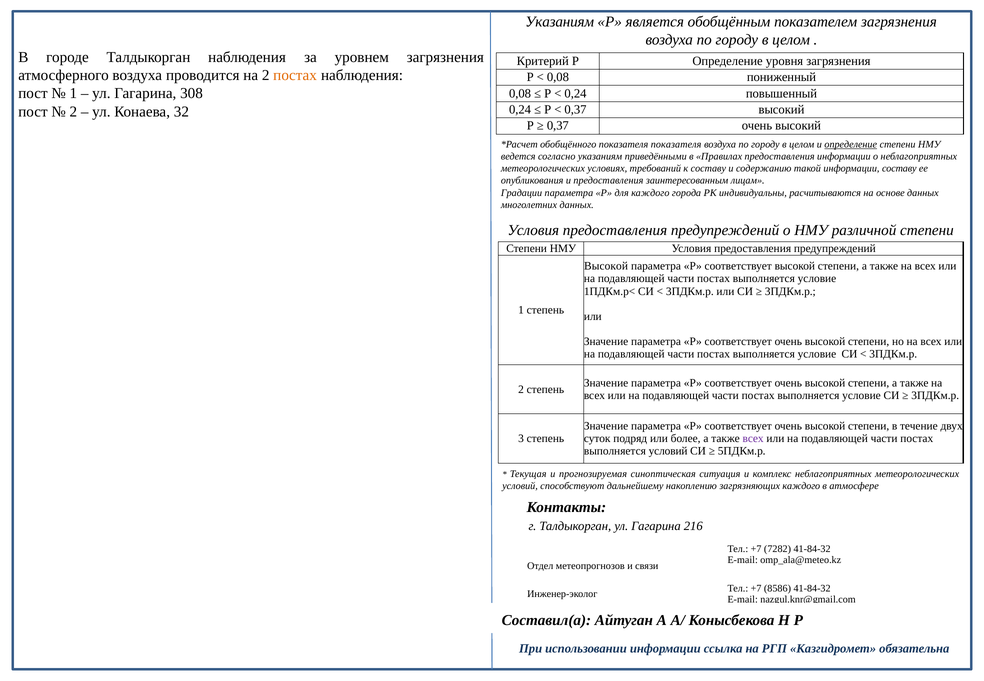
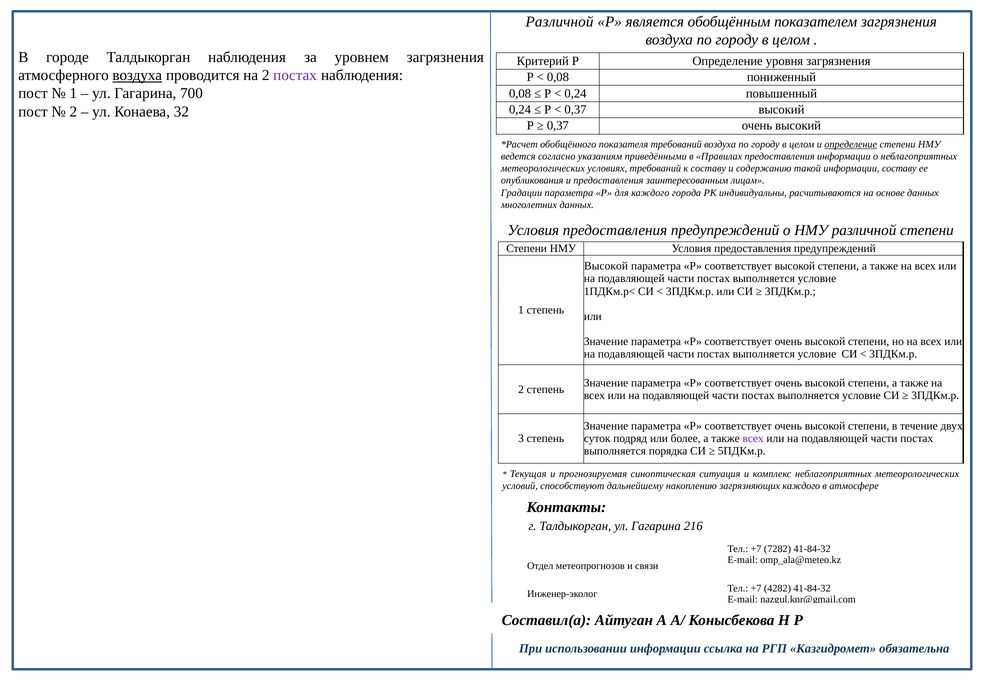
Указаниям at (560, 22): Указаниям -> Различной
воздуха at (137, 75) underline: none -> present
постах at (295, 75) colour: orange -> purple
308: 308 -> 700
показателя показателя: показателя -> требований
выполняется условий: условий -> порядка
8586: 8586 -> 4282
